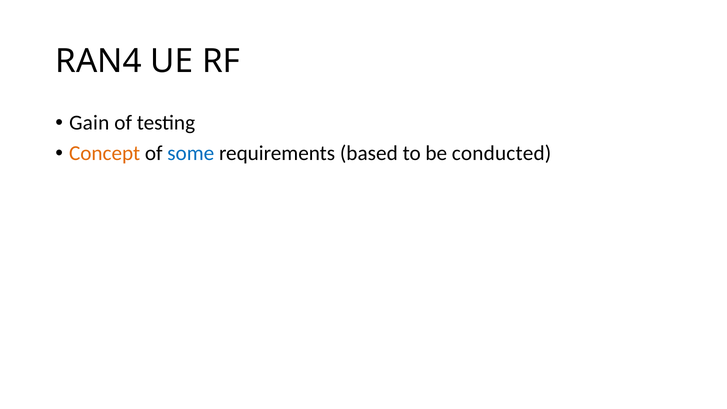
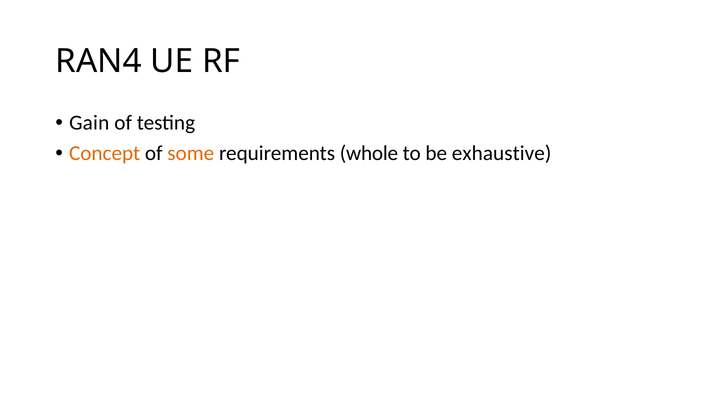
some colour: blue -> orange
based: based -> whole
conducted: conducted -> exhaustive
